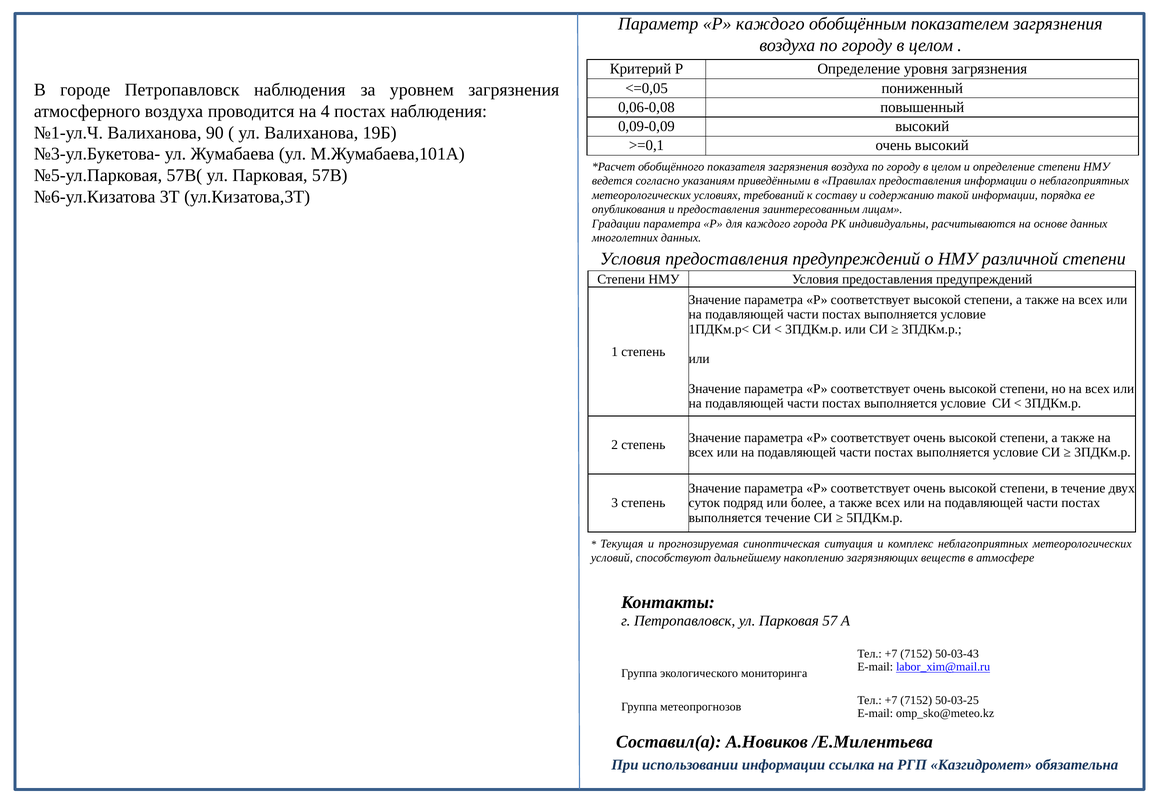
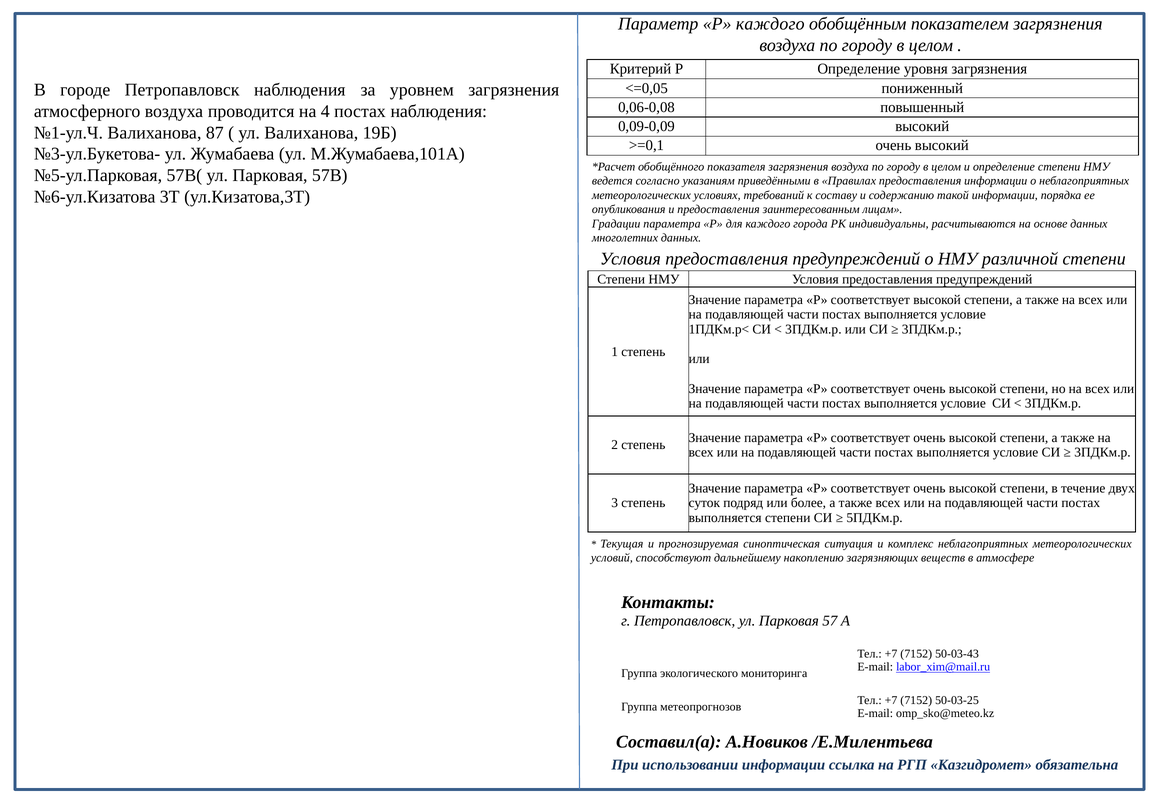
90: 90 -> 87
выполняется течение: течение -> степени
